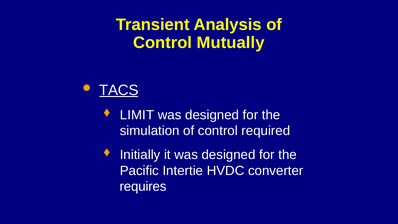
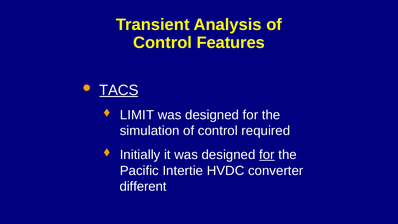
Mutually: Mutually -> Features
for at (267, 155) underline: none -> present
requires: requires -> different
